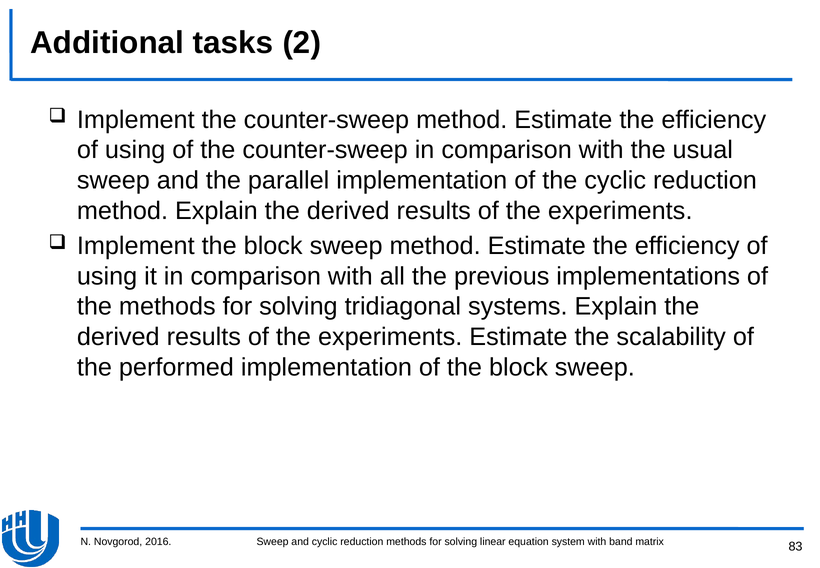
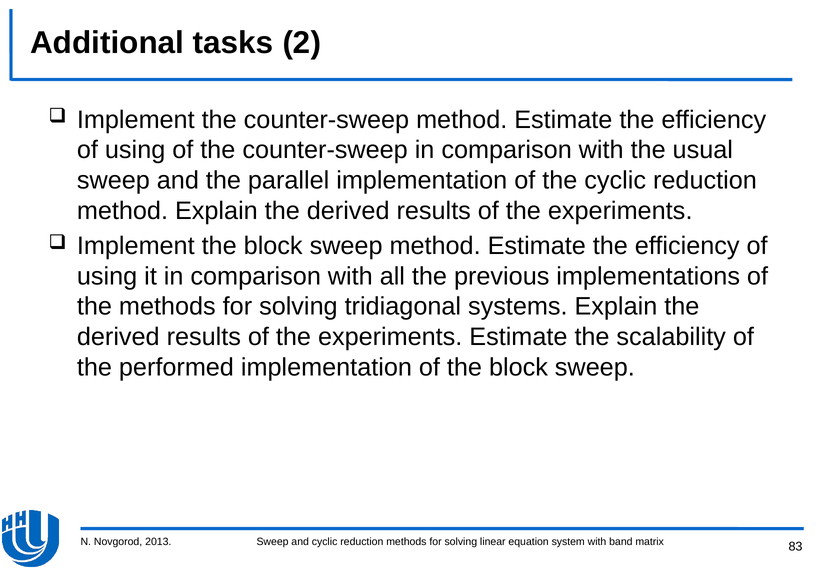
2016: 2016 -> 2013
